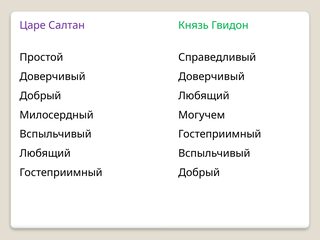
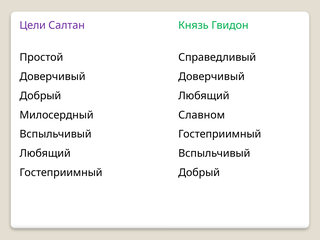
Царе: Царе -> Цели
Могучем: Могучем -> Славном
